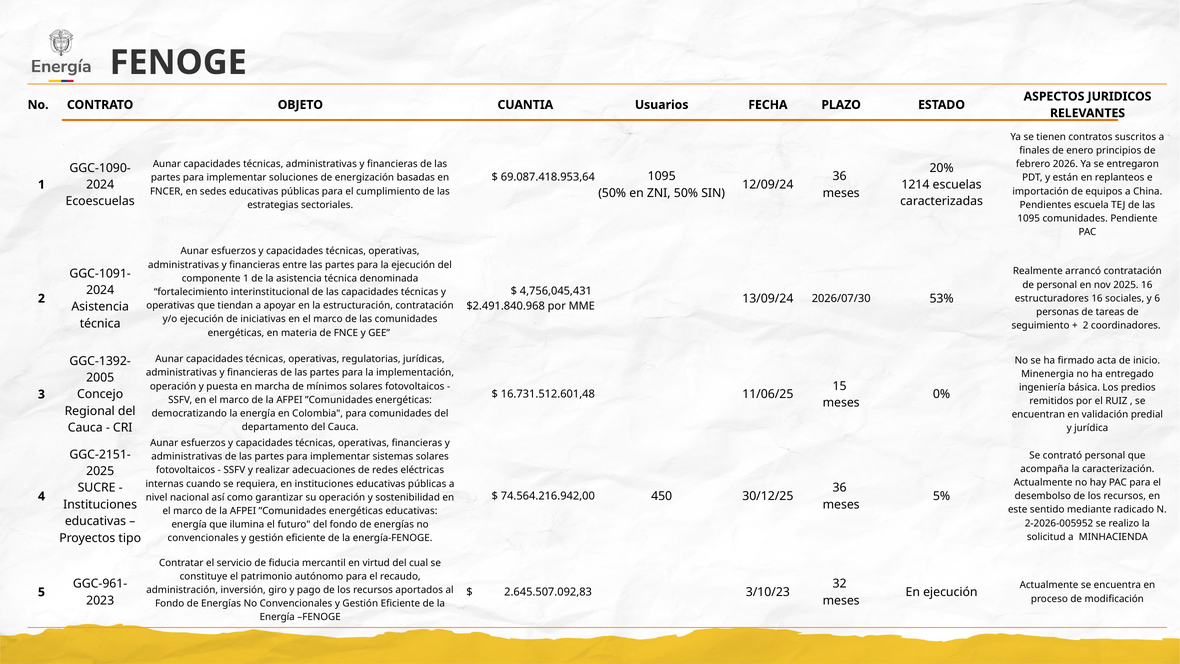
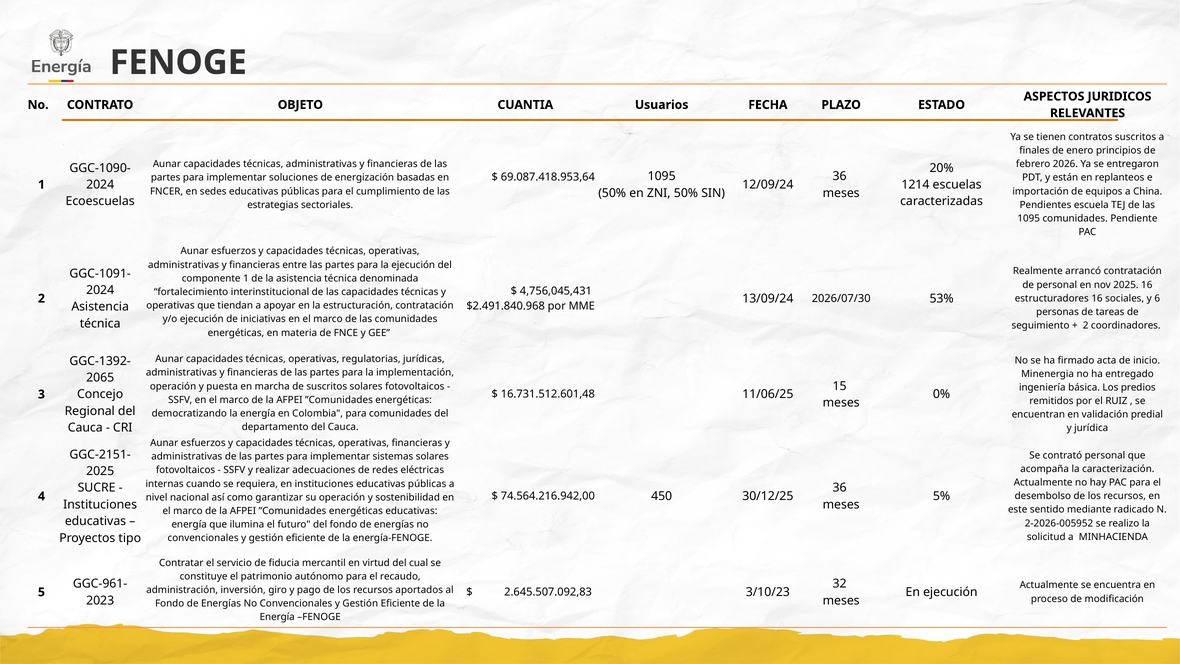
2005: 2005 -> 2065
de mínimos: mínimos -> suscritos
